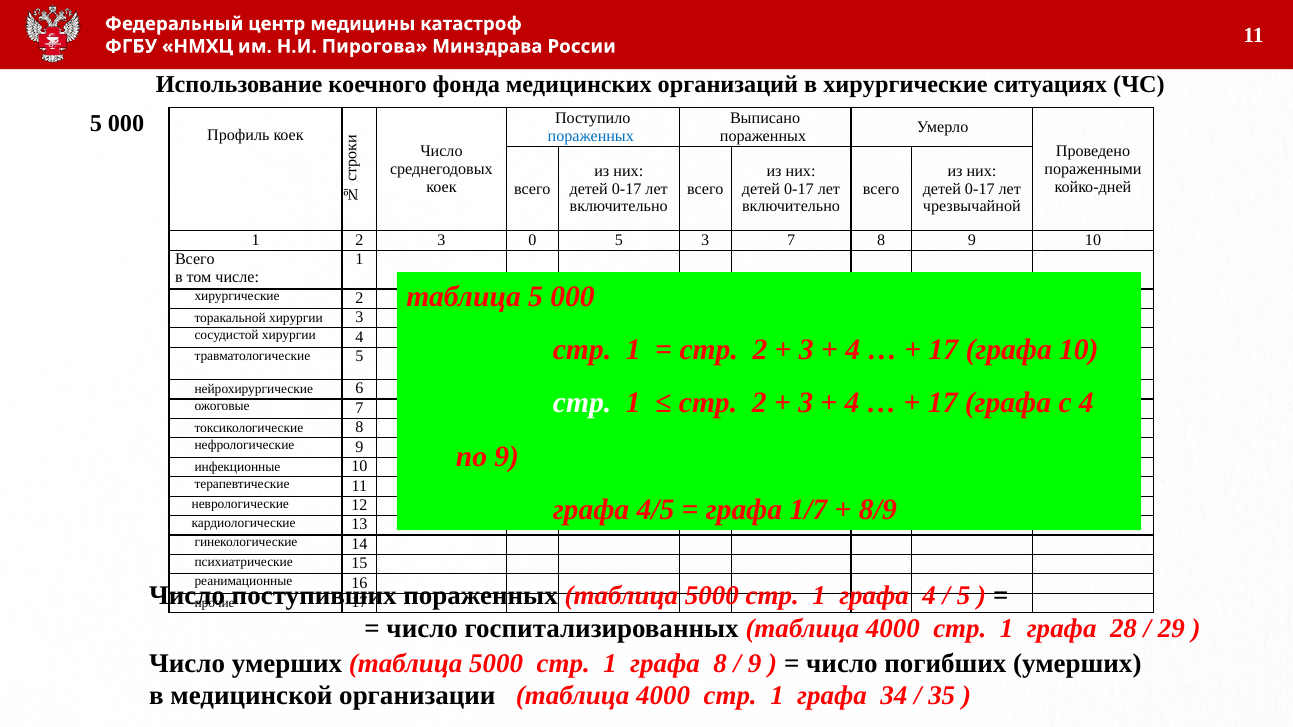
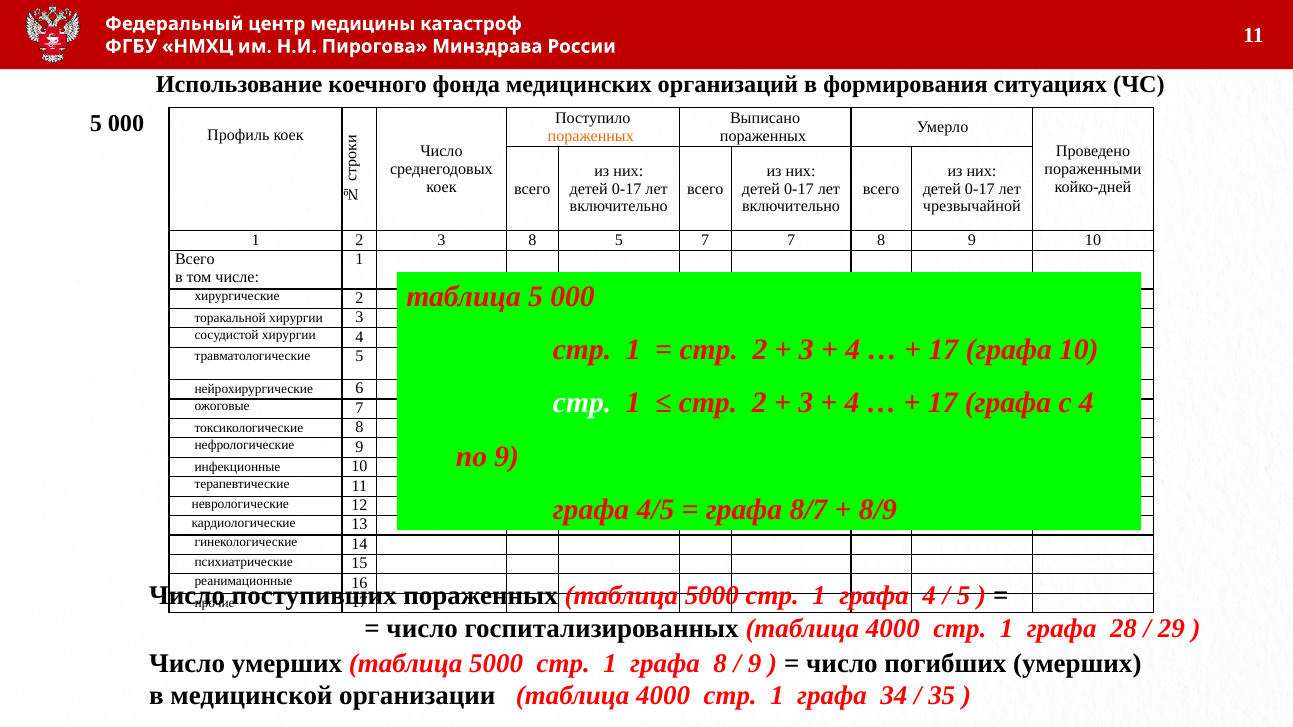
в хирургические: хирургические -> формирования
пораженных at (591, 136) colour: blue -> orange
3 0: 0 -> 8
5 3: 3 -> 7
1/7: 1/7 -> 8/7
